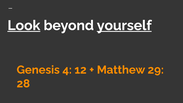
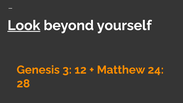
yourself underline: present -> none
4: 4 -> 3
29: 29 -> 24
